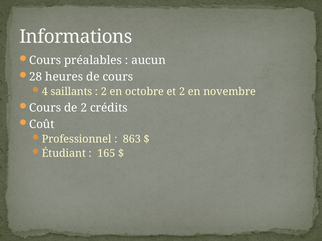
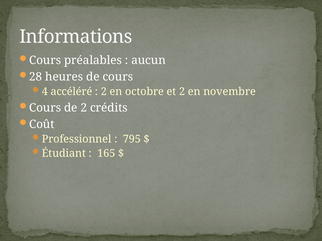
saillants: saillants -> accéléré
863: 863 -> 795
